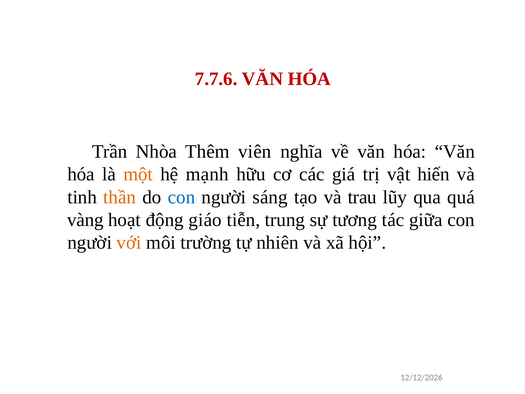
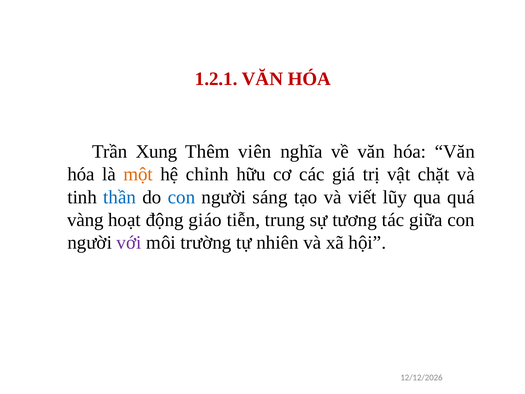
7.7.6: 7.7.6 -> 1.2.1
Nhòa: Nhòa -> Xung
mạnh: mạnh -> chỉnh
hiến: hiến -> chặt
thần colour: orange -> blue
trau: trau -> viết
với colour: orange -> purple
